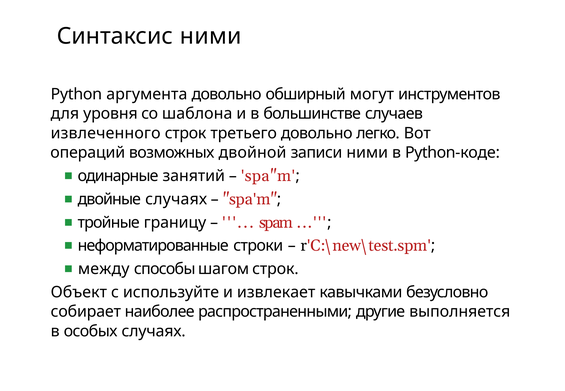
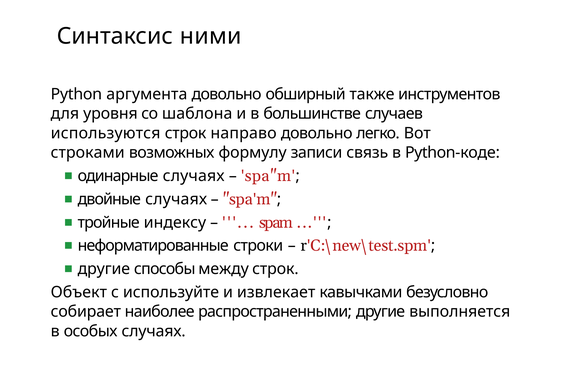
могут: могут -> также
извлеченного: извлеченного -> используются
третьего: третьего -> направо
операций: операций -> строками
двойной: двойной -> формулу
записи ними: ними -> связь
одинарные занятий: занятий -> случаях
границу: границу -> индексу
между at (104, 269): между -> другие
шагом: шагом -> между
